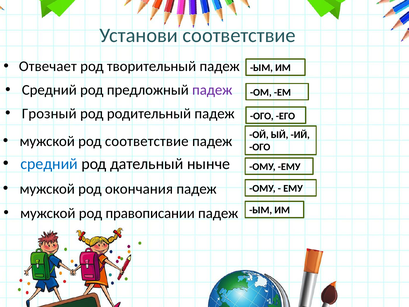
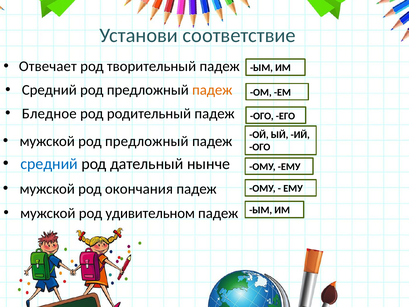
падеж at (212, 90) colour: purple -> orange
Грозный: Грозный -> Бледное
мужской род соответствие: соответствие -> предложный
правописании: правописании -> удивительном
